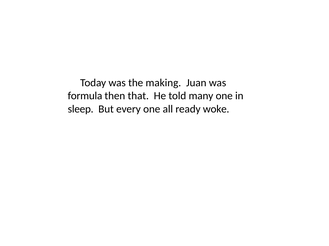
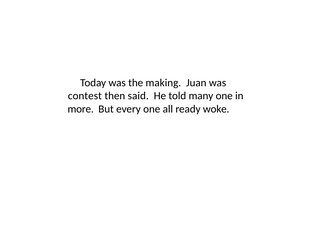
formula: formula -> contest
that: that -> said
sleep: sleep -> more
